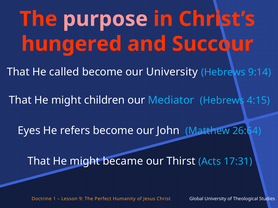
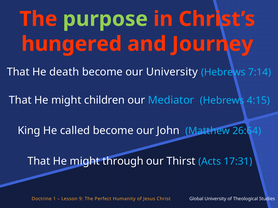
purpose colour: pink -> light green
Succour: Succour -> Journey
called: called -> death
9:14: 9:14 -> 7:14
Eyes: Eyes -> King
refers: refers -> called
became: became -> through
